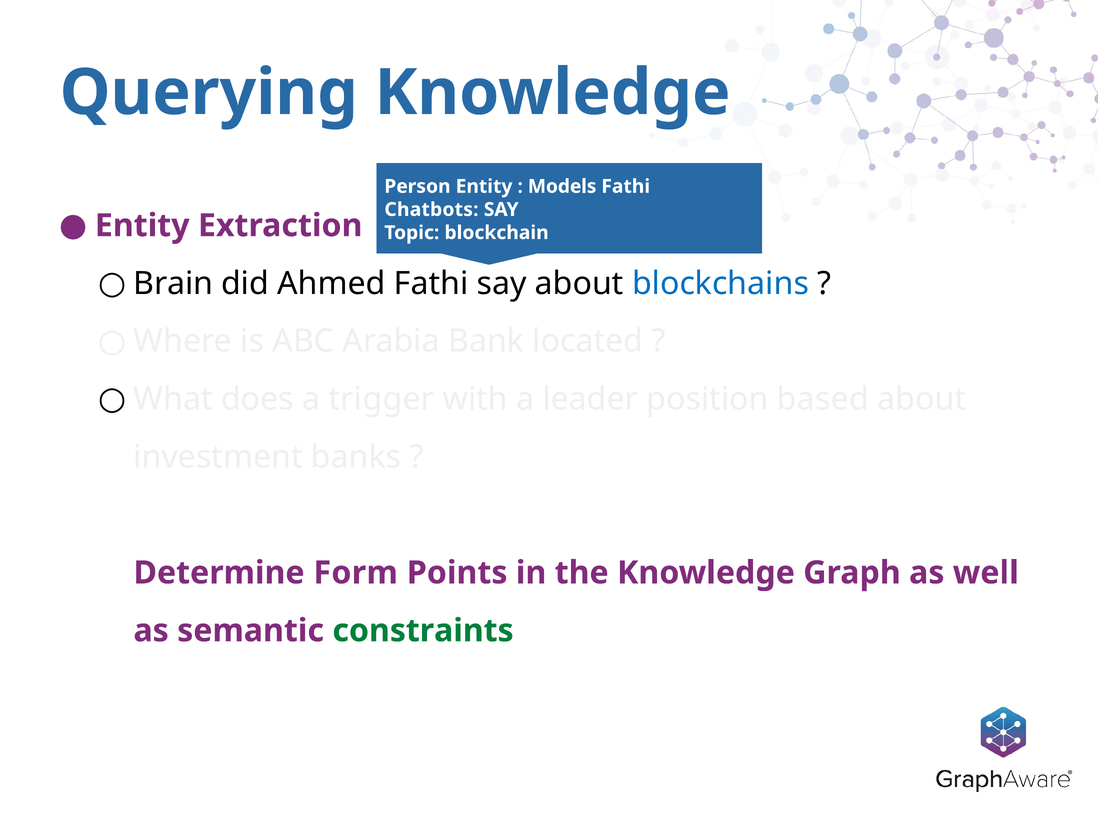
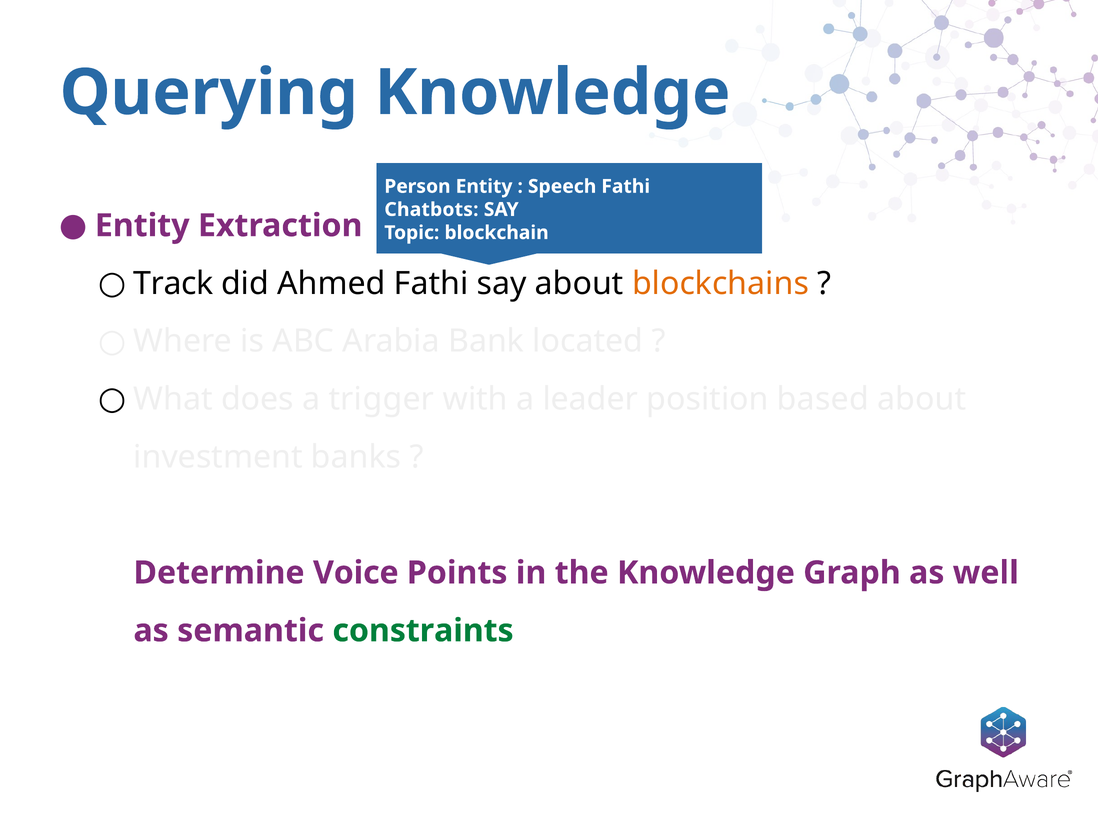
Models: Models -> Speech
Brain: Brain -> Track
blockchains colour: blue -> orange
Form: Form -> Voice
